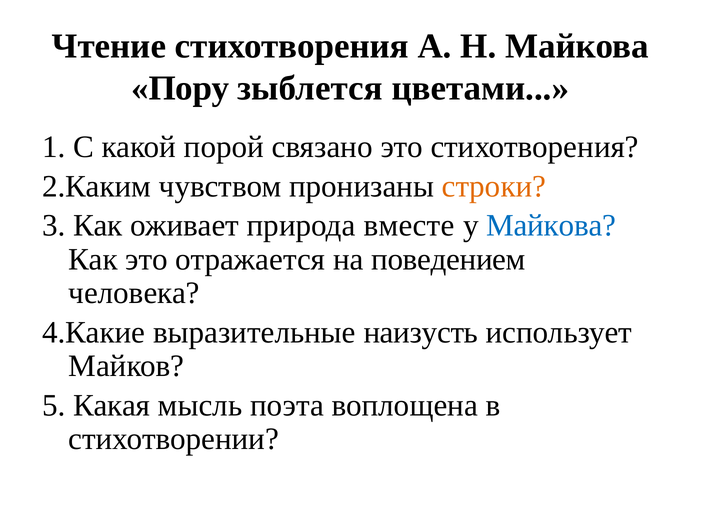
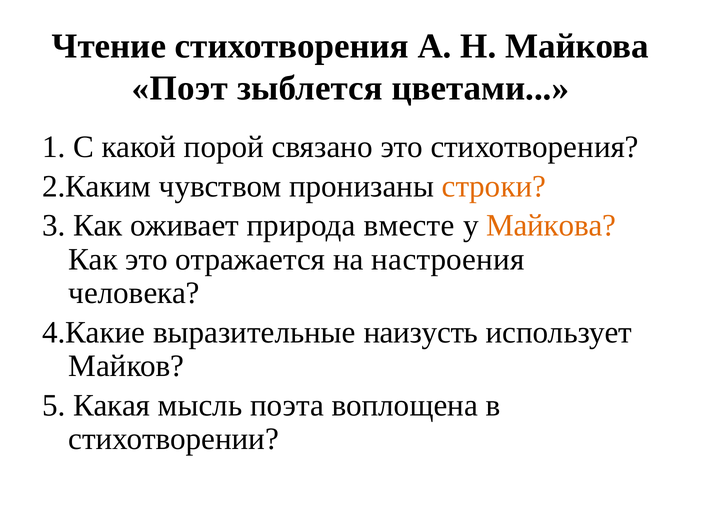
Пору: Пору -> Поэт
Майкова at (551, 226) colour: blue -> orange
поведением: поведением -> настроения
